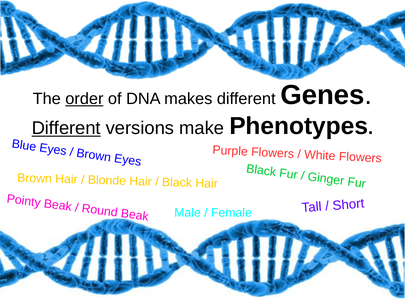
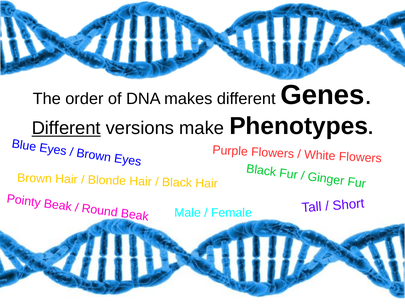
order underline: present -> none
